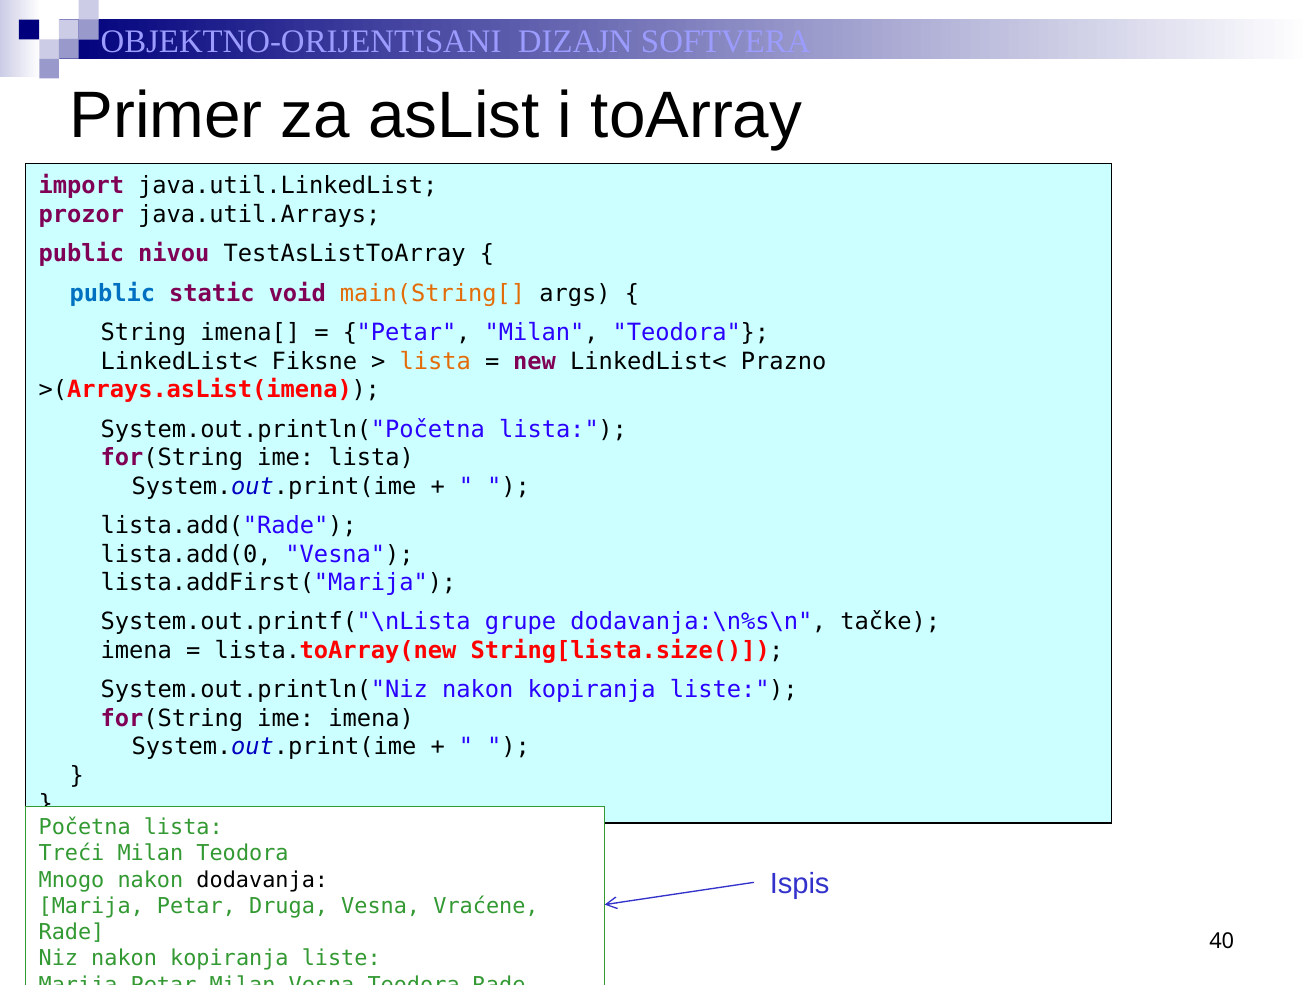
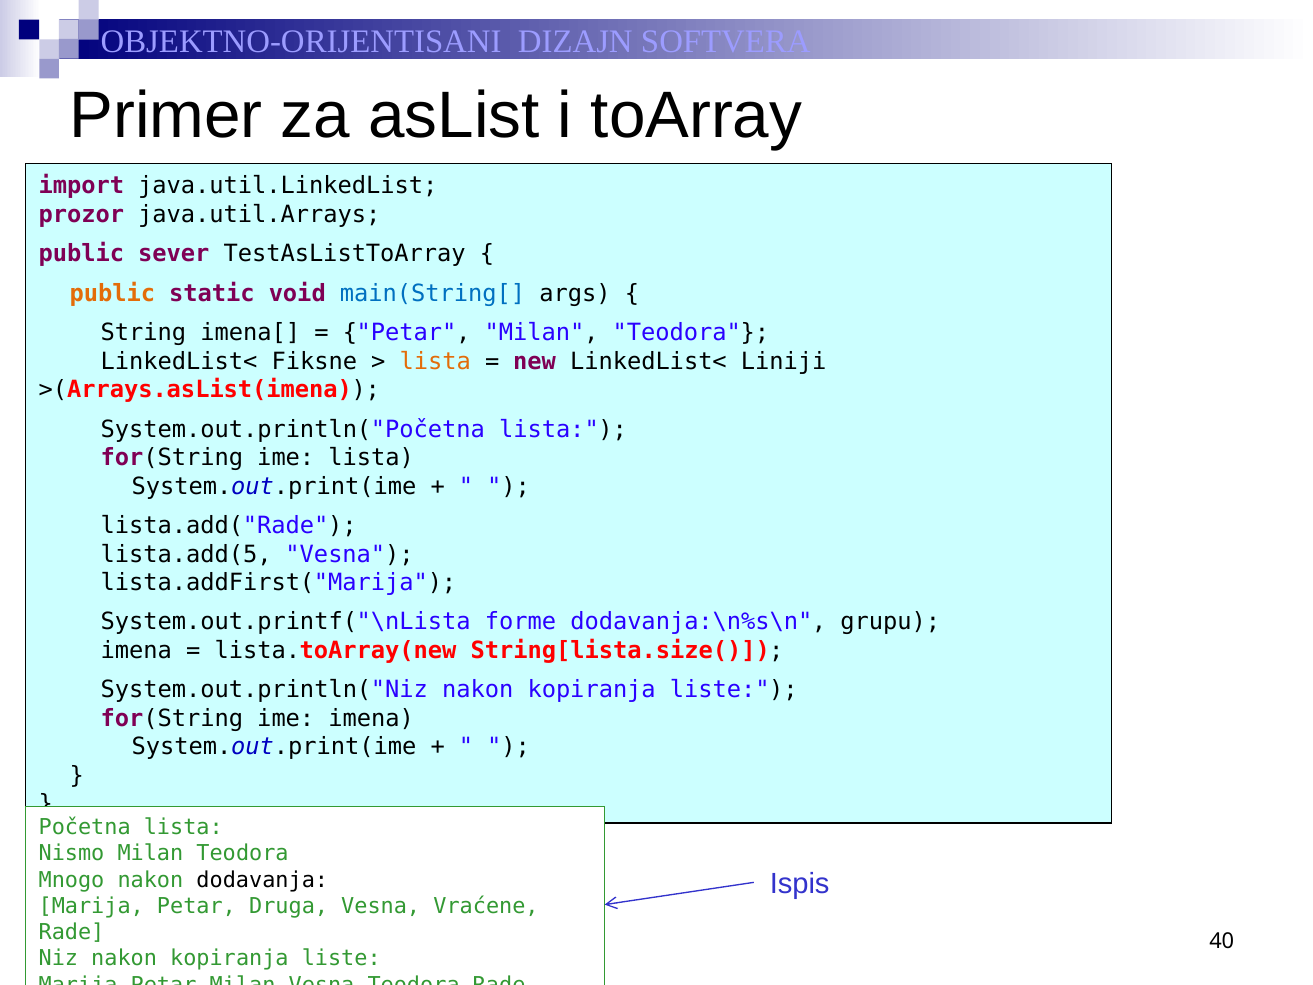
nivou: nivou -> sever
public at (112, 293) colour: blue -> orange
main(String[ colour: orange -> blue
Prazno: Prazno -> Liniji
lista.add(0: lista.add(0 -> lista.add(5
grupe: grupe -> forme
tačke: tačke -> grupu
Treći: Treći -> Nismo
